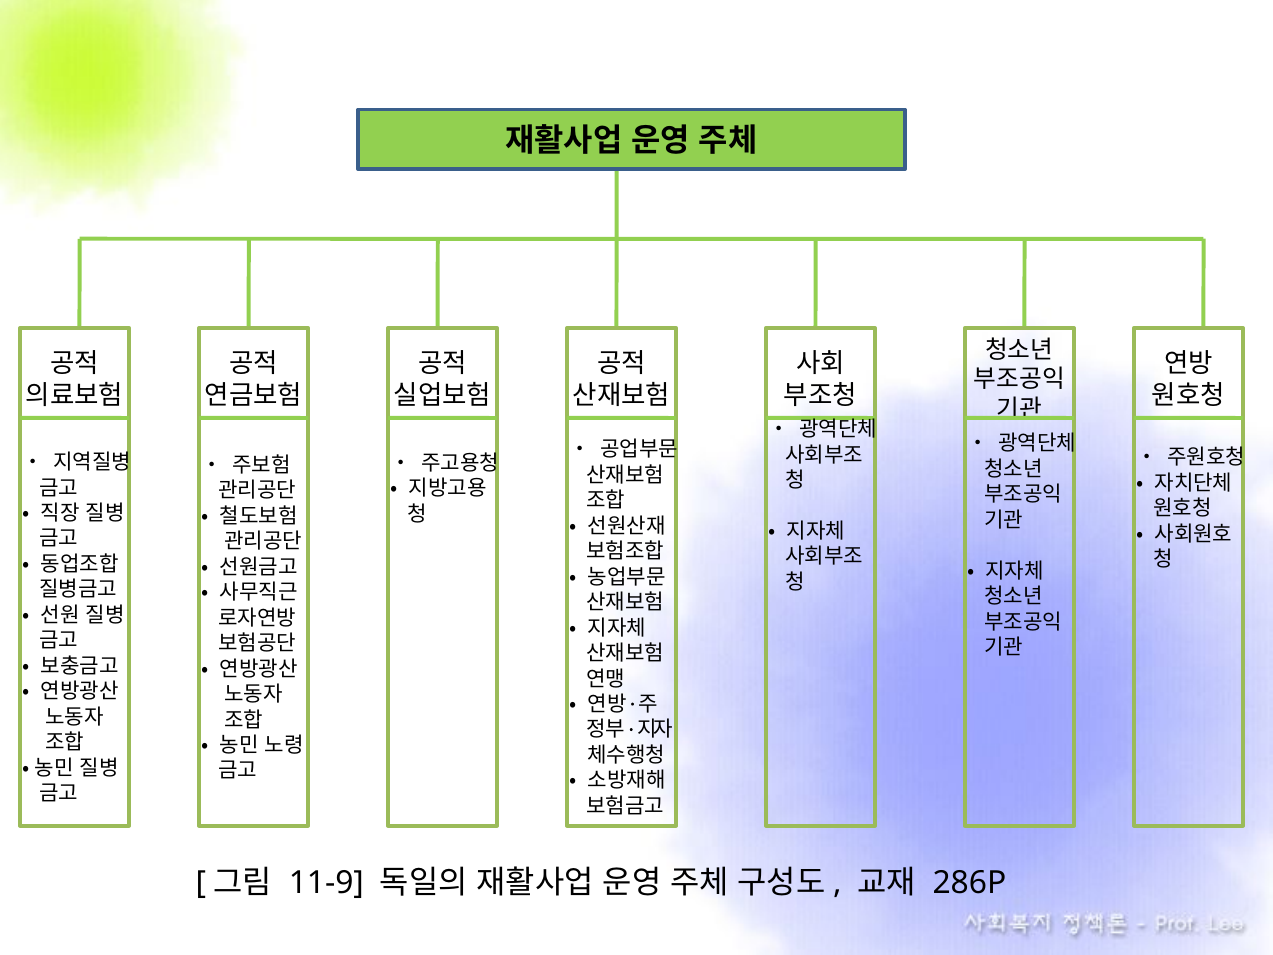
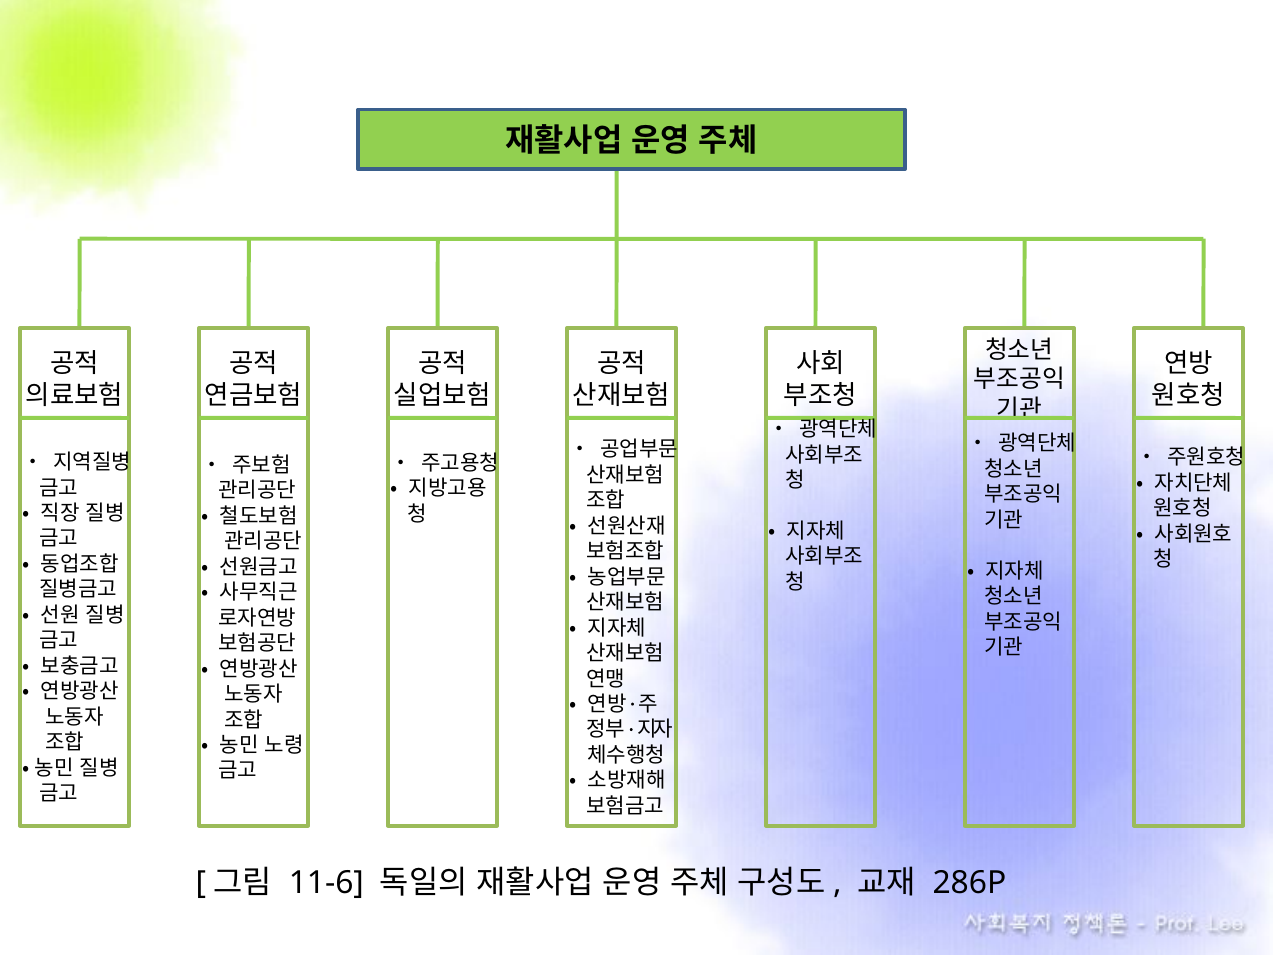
11-9: 11-9 -> 11-6
